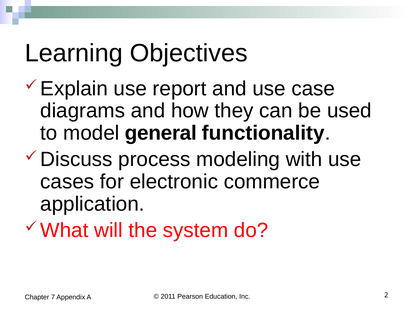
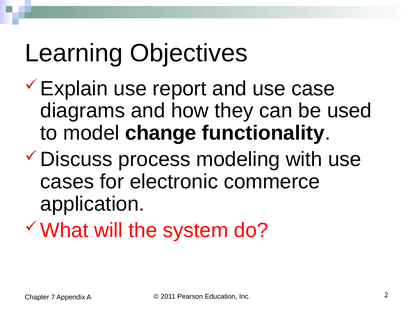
general: general -> change
